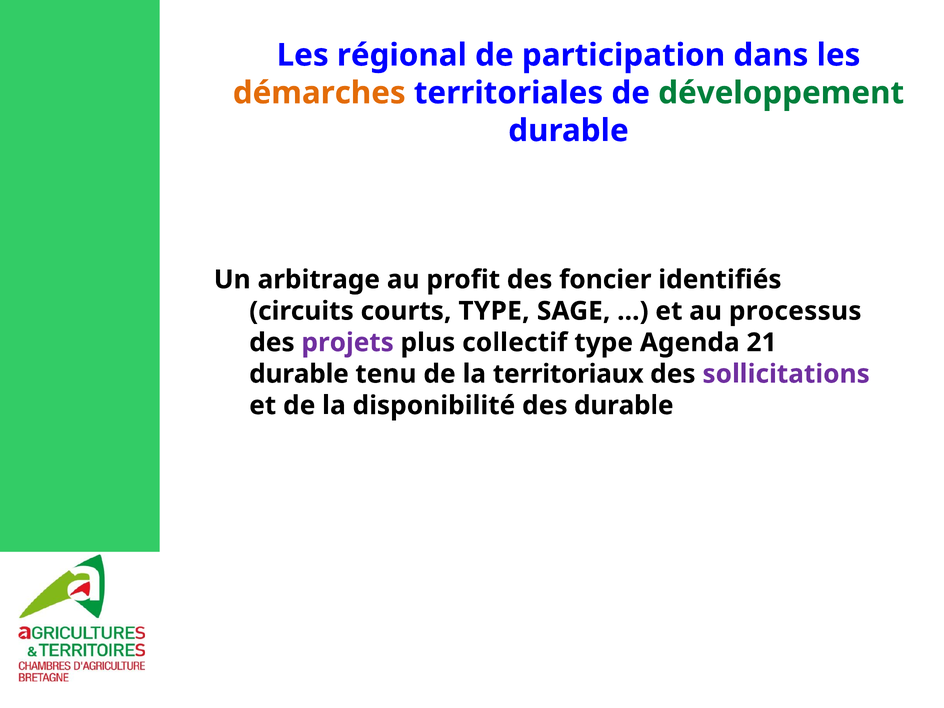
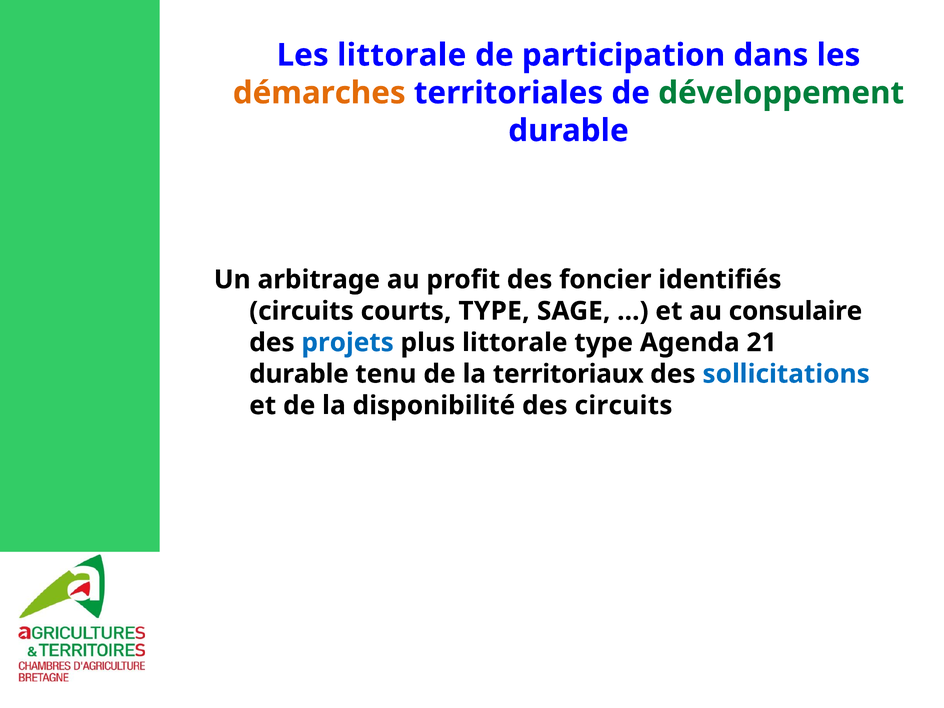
Les régional: régional -> littorale
processus: processus -> consulaire
projets colour: purple -> blue
plus collectif: collectif -> littorale
sollicitations colour: purple -> blue
des durable: durable -> circuits
